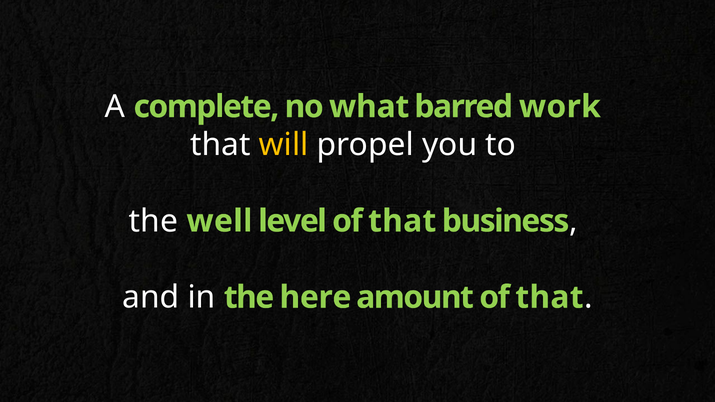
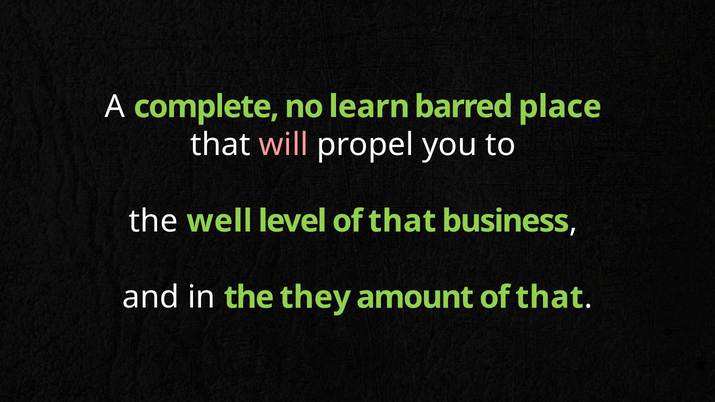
what: what -> learn
work: work -> place
will colour: yellow -> pink
here: here -> they
